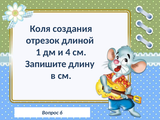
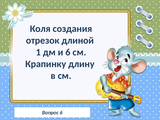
и 4: 4 -> 6
Запишите: Запишите -> Крапинку
